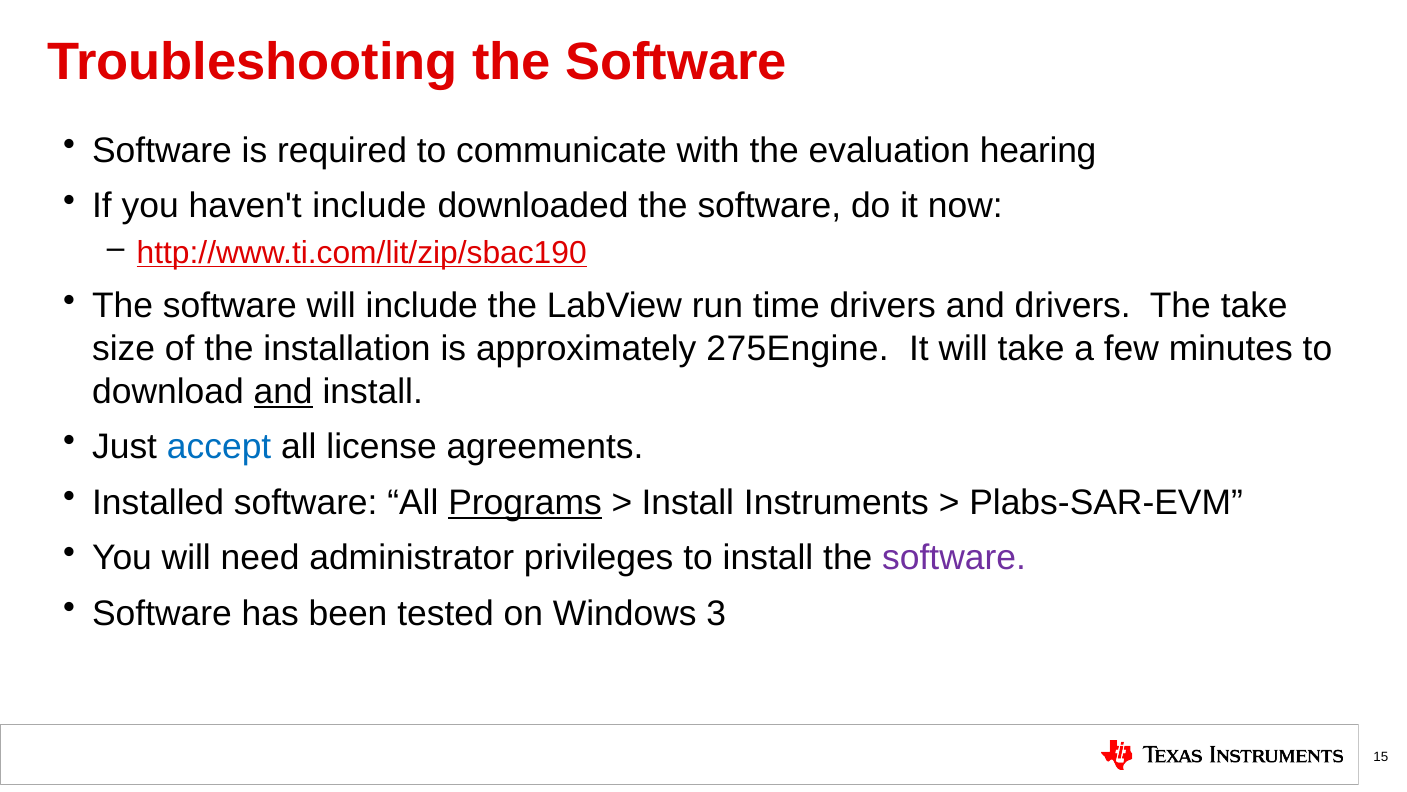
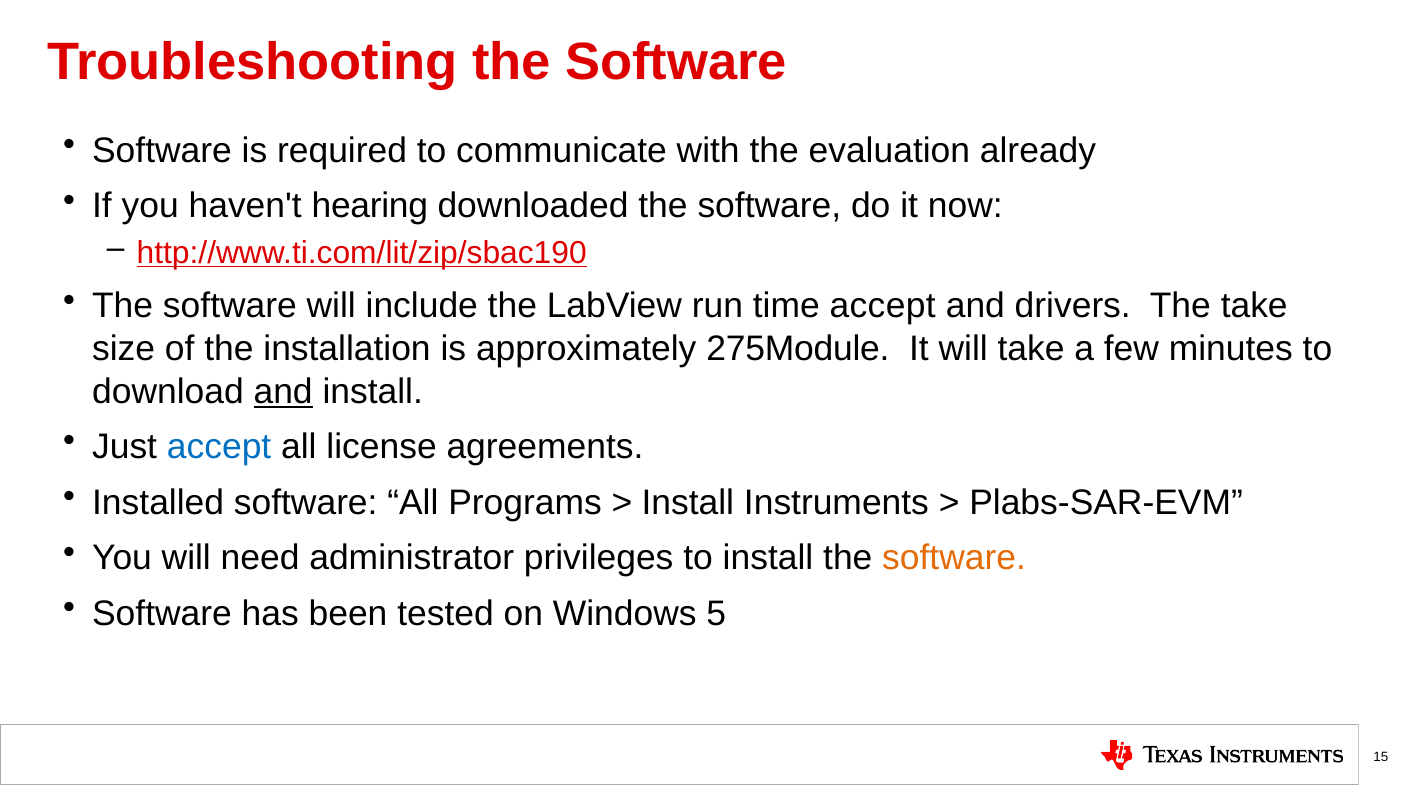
hearing: hearing -> already
haven't include: include -> hearing
time drivers: drivers -> accept
275Engine: 275Engine -> 275Module
Programs underline: present -> none
software at (954, 558) colour: purple -> orange
3: 3 -> 5
